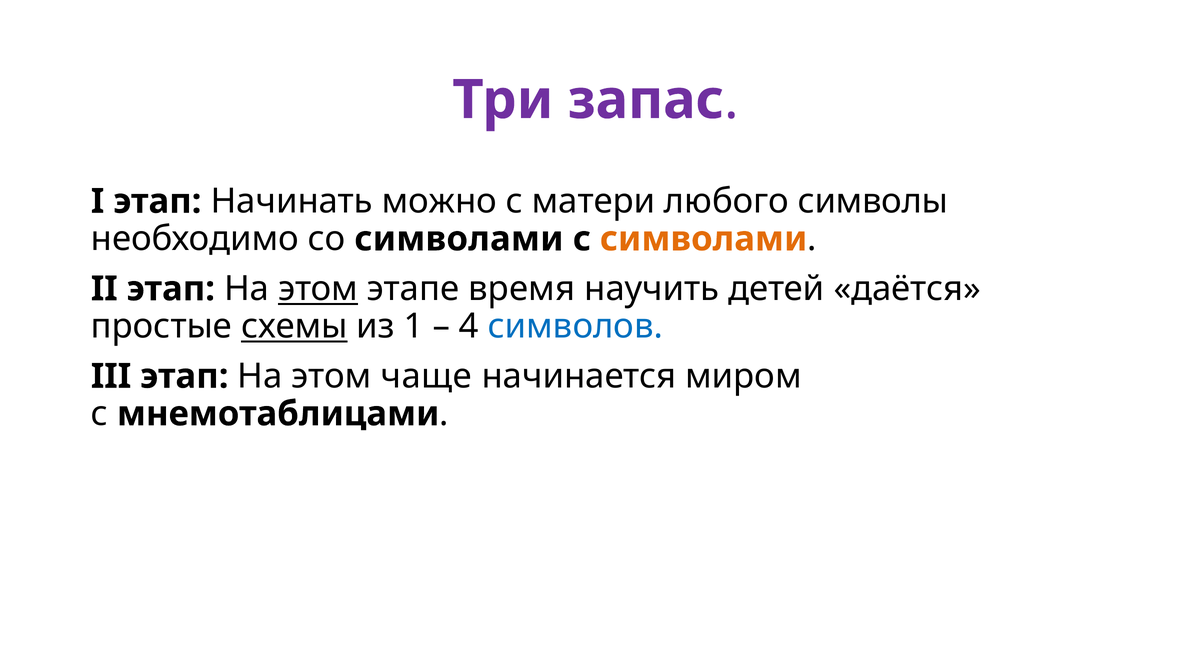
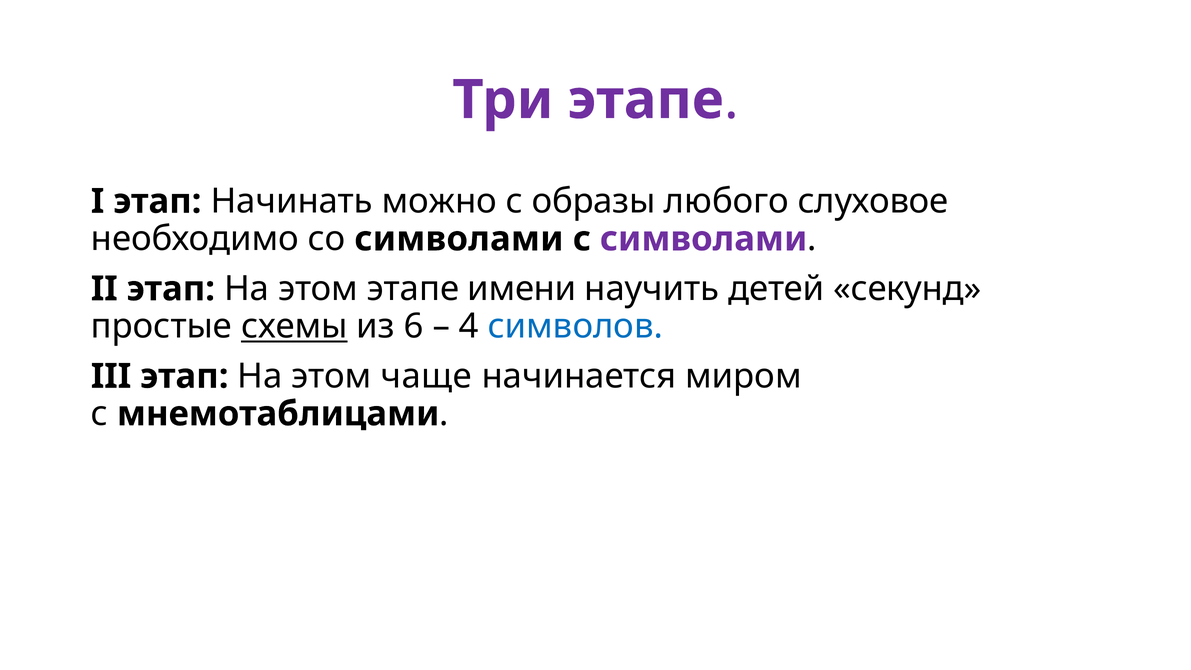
Три запас: запас -> этапе
матери: матери -> образы
символы: символы -> слуховое
символами at (704, 239) colour: orange -> purple
этом at (318, 289) underline: present -> none
время: время -> имени
даётся: даётся -> секунд
1: 1 -> 6
